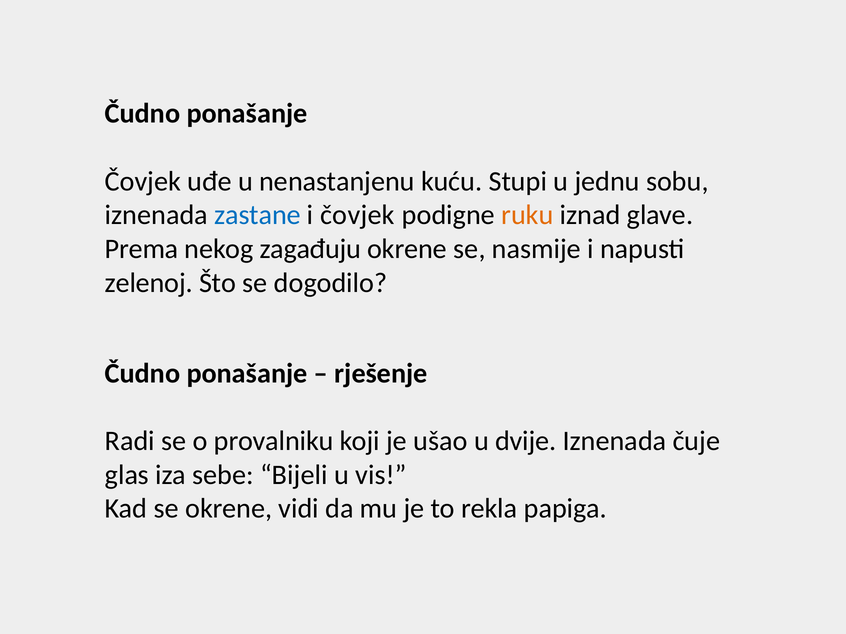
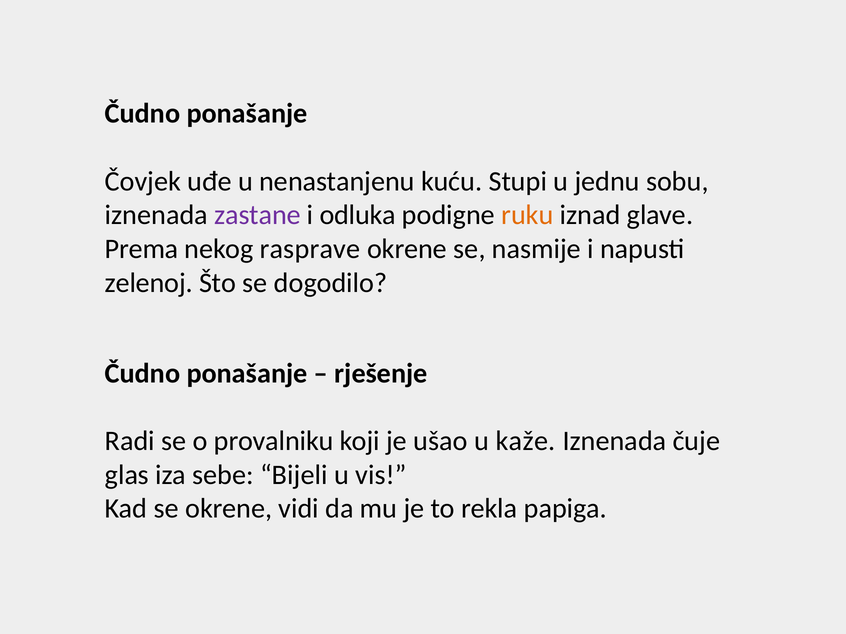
zastane colour: blue -> purple
i čovjek: čovjek -> odluka
zagađuju: zagađuju -> rasprave
dvije: dvije -> kaže
